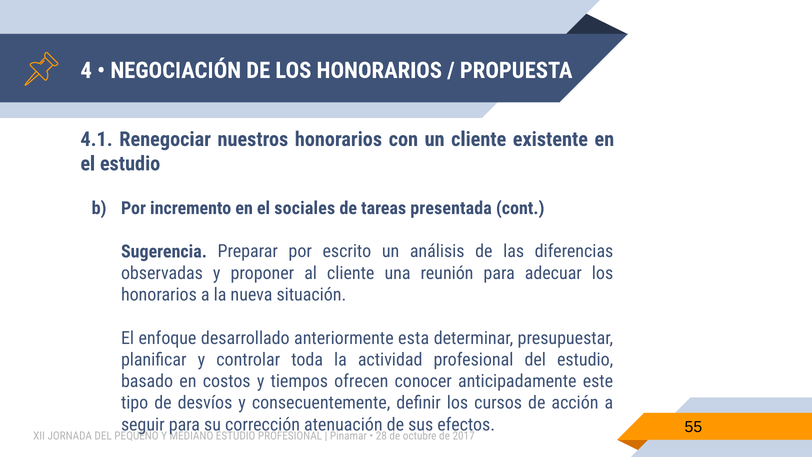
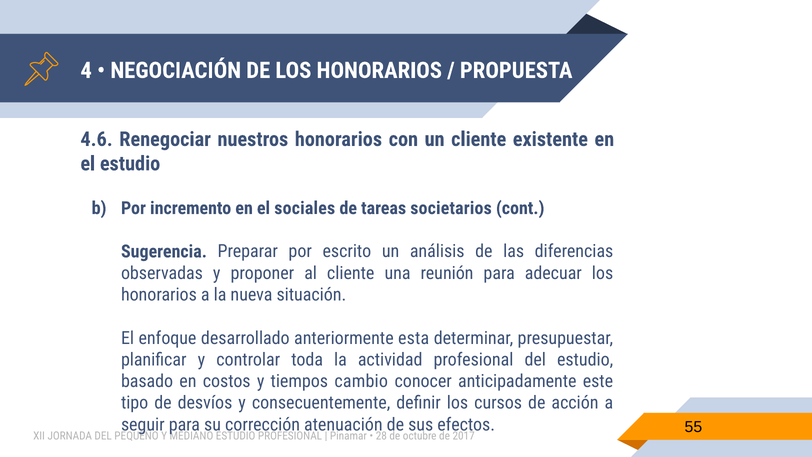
4.1: 4.1 -> 4.6
presentada: presentada -> societarios
ofrecen: ofrecen -> cambio
